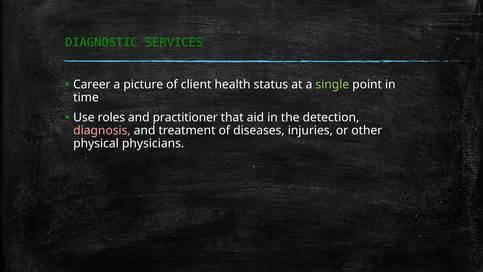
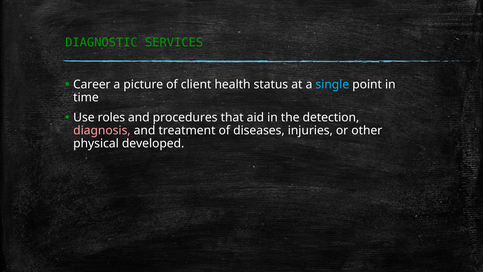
single colour: light green -> light blue
practitioner: practitioner -> procedures
physicians: physicians -> developed
